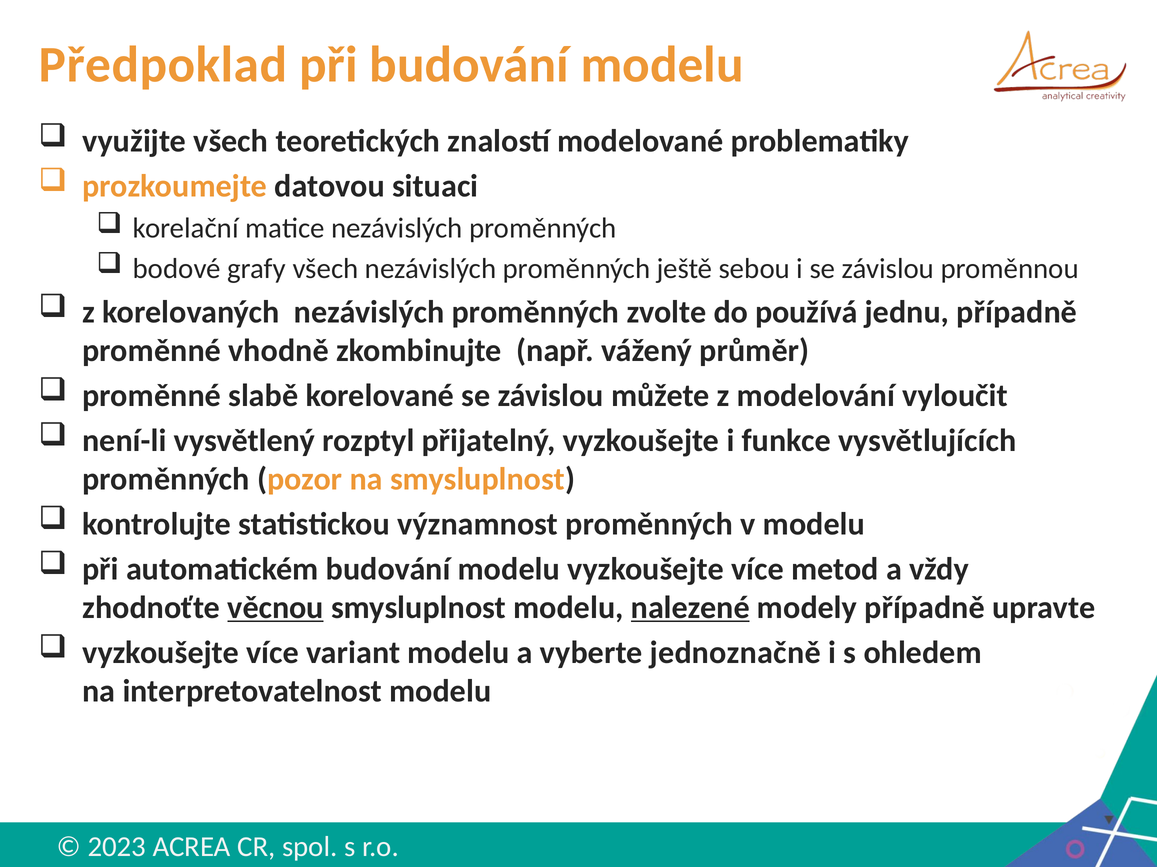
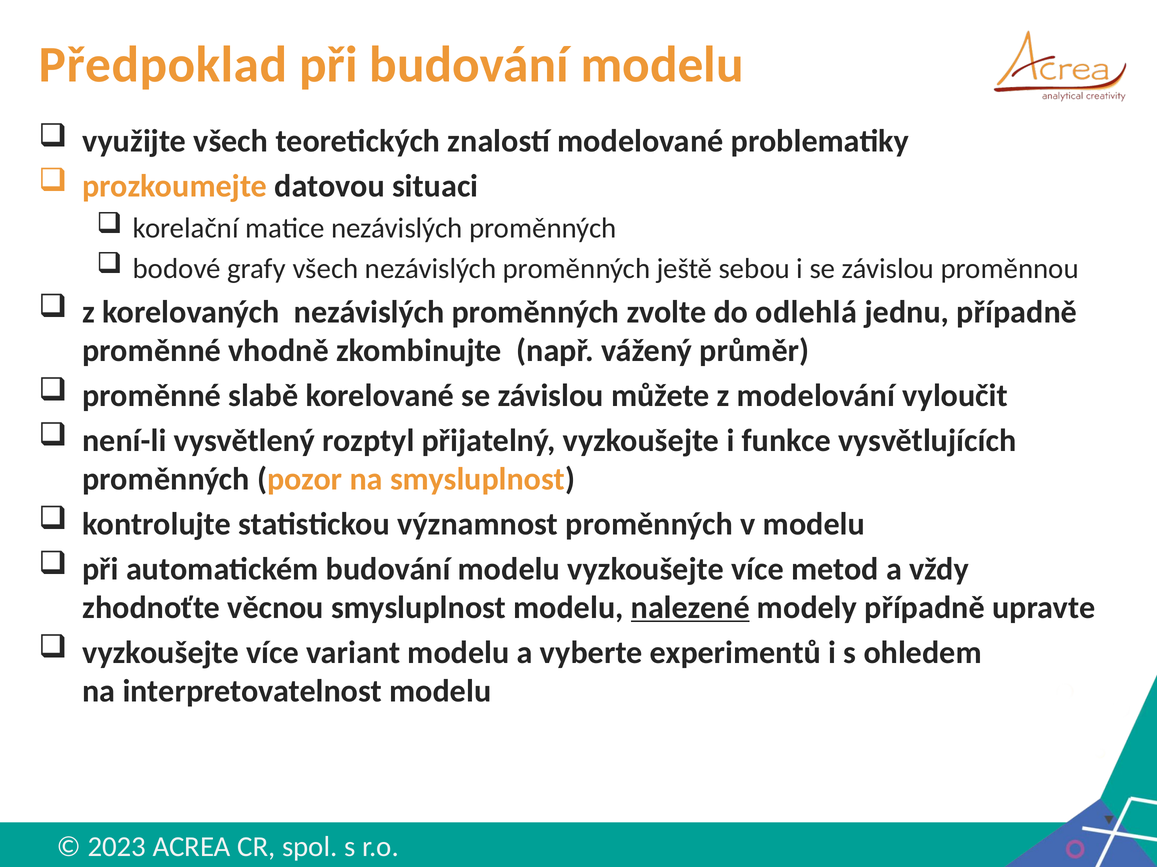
používá: používá -> odlehlá
věcnou underline: present -> none
jednoznačně: jednoznačně -> experimentů
